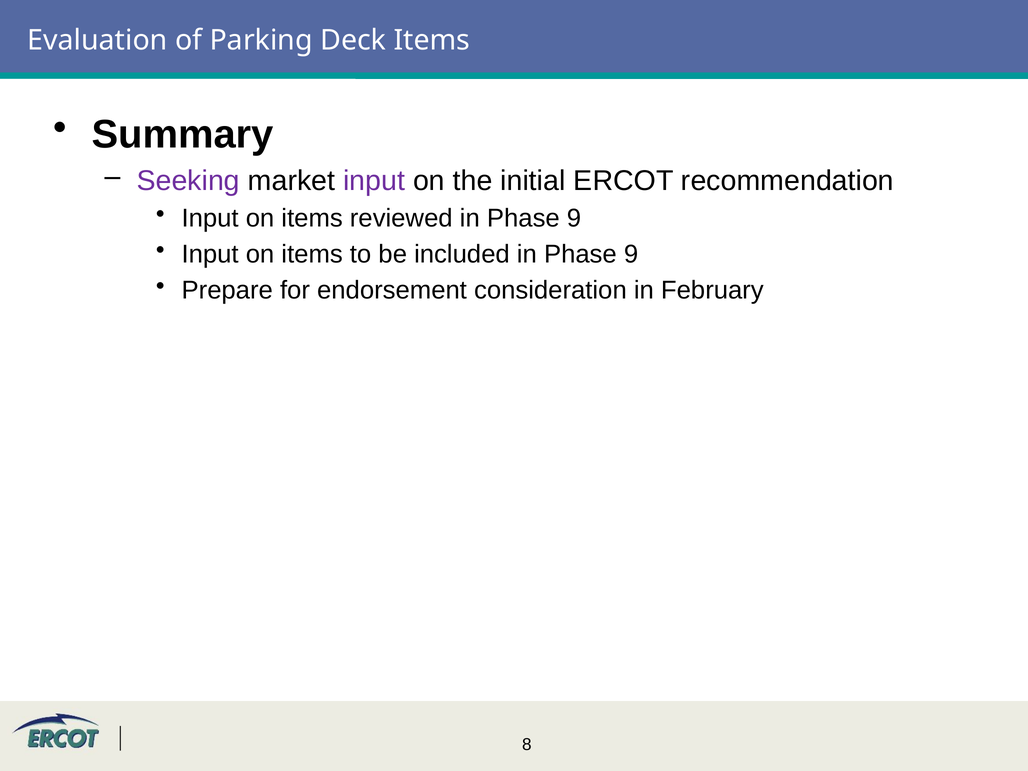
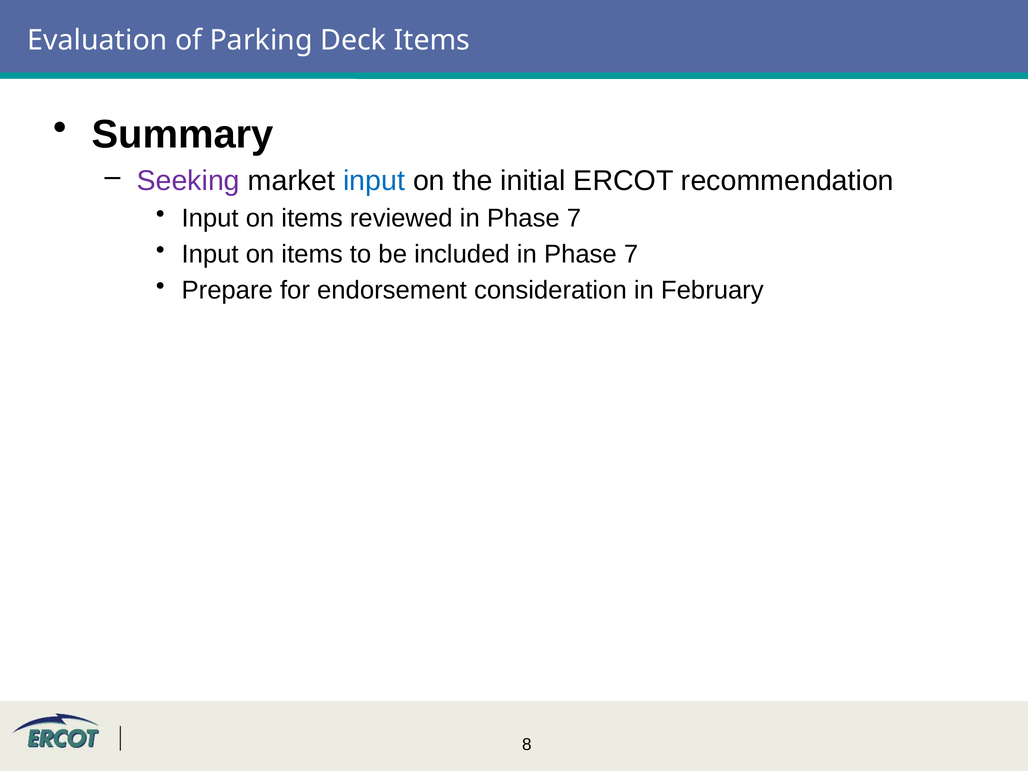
input at (374, 181) colour: purple -> blue
reviewed in Phase 9: 9 -> 7
included in Phase 9: 9 -> 7
